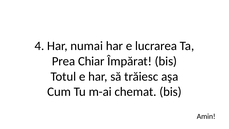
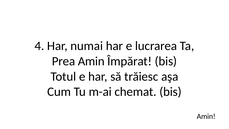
Prea Chiar: Chiar -> Amin
